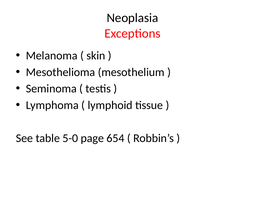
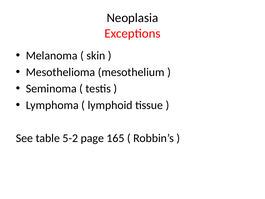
5-0: 5-0 -> 5-2
654: 654 -> 165
